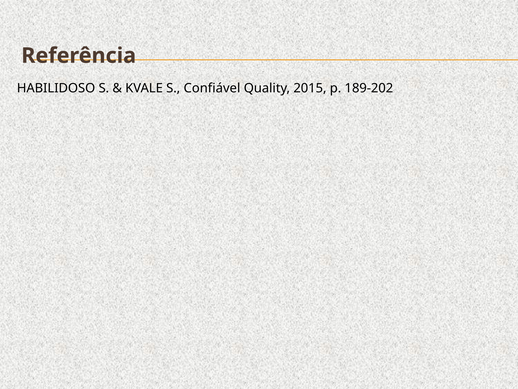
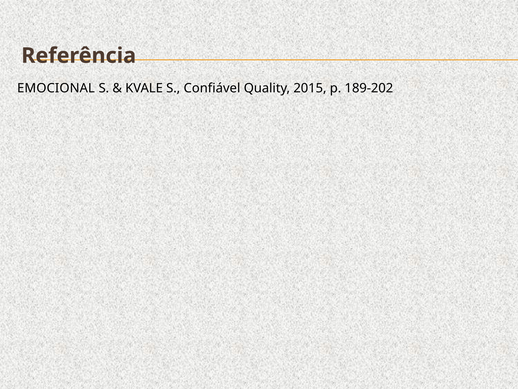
HABILIDOSO: HABILIDOSO -> EMOCIONAL
